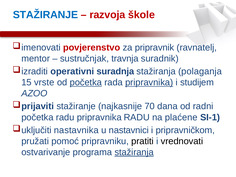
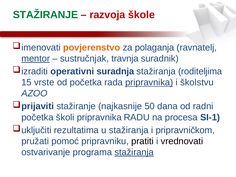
STAŽIRANJE at (45, 15) colour: blue -> green
povjerenstvo colour: red -> orange
pripravnik: pripravnik -> polaganja
mentor underline: none -> present
polaganja: polaganja -> roditeljima
početka at (86, 82) underline: present -> none
studijem: studijem -> školstvu
70: 70 -> 50
početka radu: radu -> školi
plaćene: plaćene -> procesa
nastavnika: nastavnika -> rezultatima
u nastavnici: nastavnici -> stažiranja
